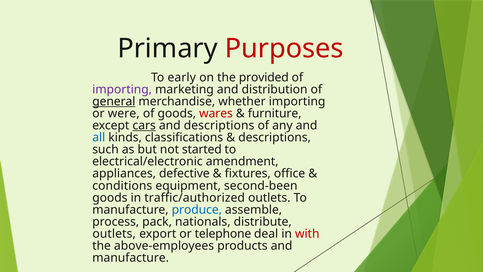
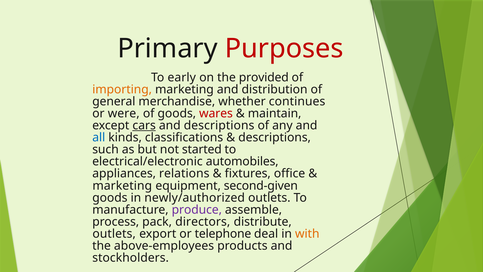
importing at (122, 89) colour: purple -> orange
general underline: present -> none
whether importing: importing -> continues
furniture: furniture -> maintain
amendment: amendment -> automobiles
defective: defective -> relations
conditions at (122, 185): conditions -> marketing
second-been: second-been -> second-given
traffic/authorized: traffic/authorized -> newly/authorized
produce colour: blue -> purple
nationals: nationals -> directors
with colour: red -> orange
manufacture at (131, 258): manufacture -> stockholders
